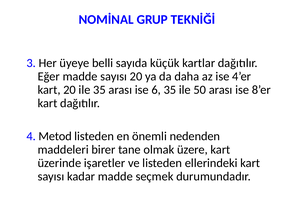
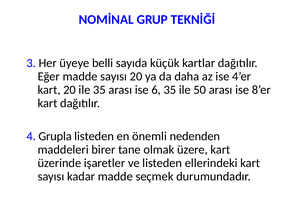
Metod: Metod -> Grupla
